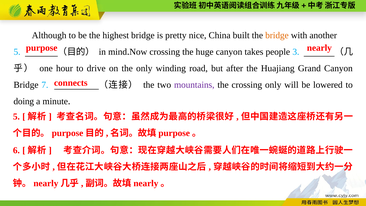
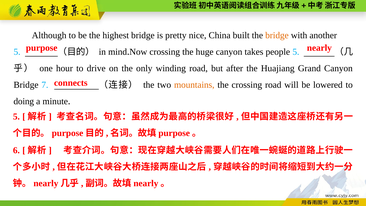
people 3: 3 -> 5
mountains colour: purple -> orange
crossing only: only -> road
